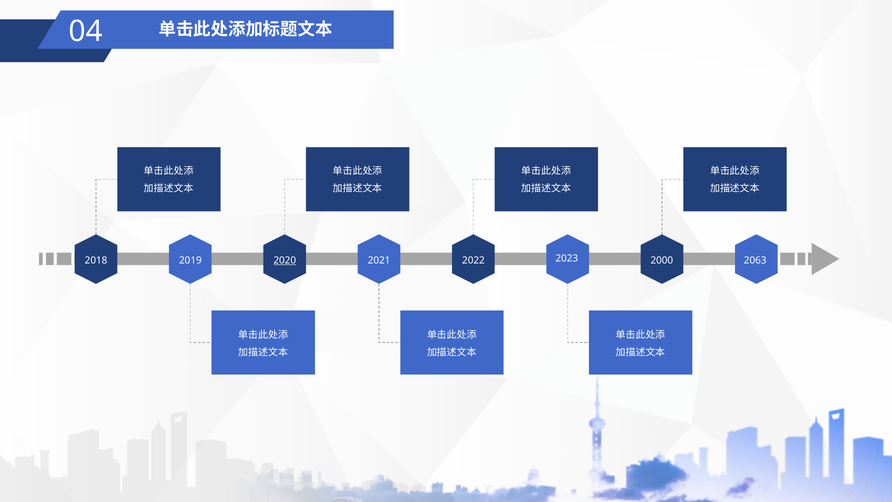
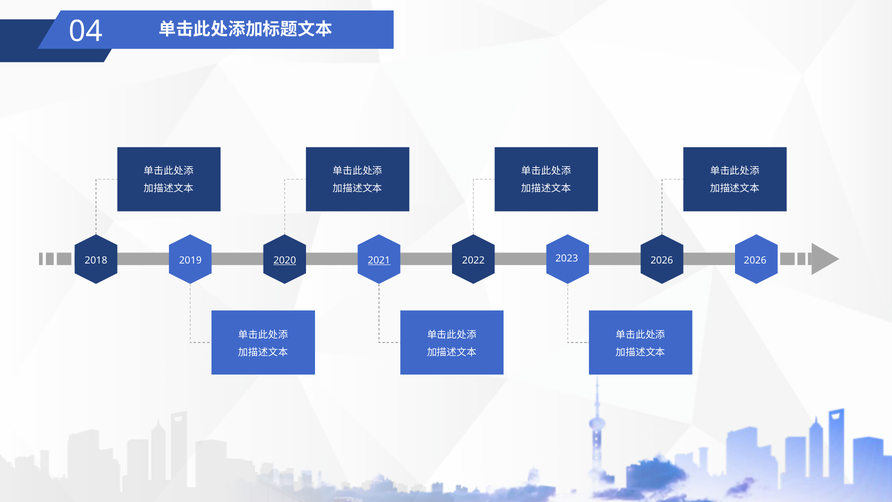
2021 underline: none -> present
2022 2000: 2000 -> 2026
2023 2063: 2063 -> 2026
